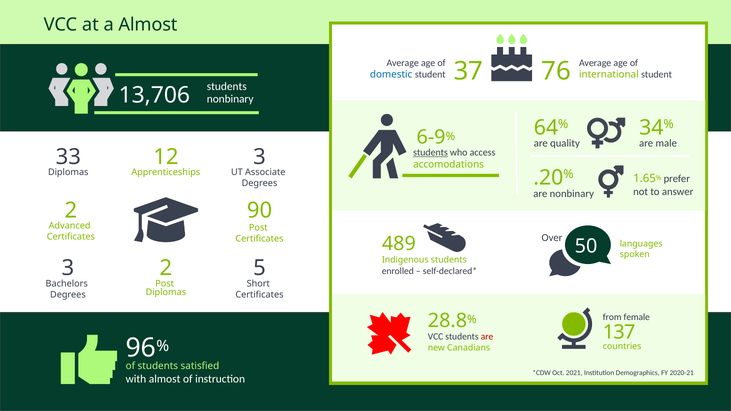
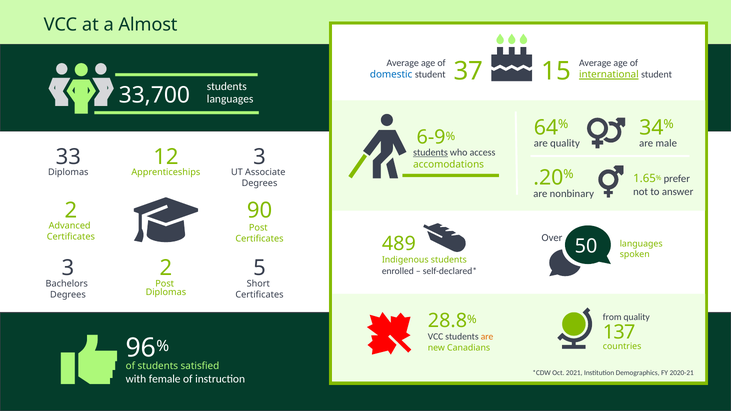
76: 76 -> 15
international underline: none -> present
13,706: 13,706 -> 33,700
nonbinary at (230, 99): nonbinary -> languages
from female: female -> quality
are at (487, 337) colour: red -> orange
with almost: almost -> female
